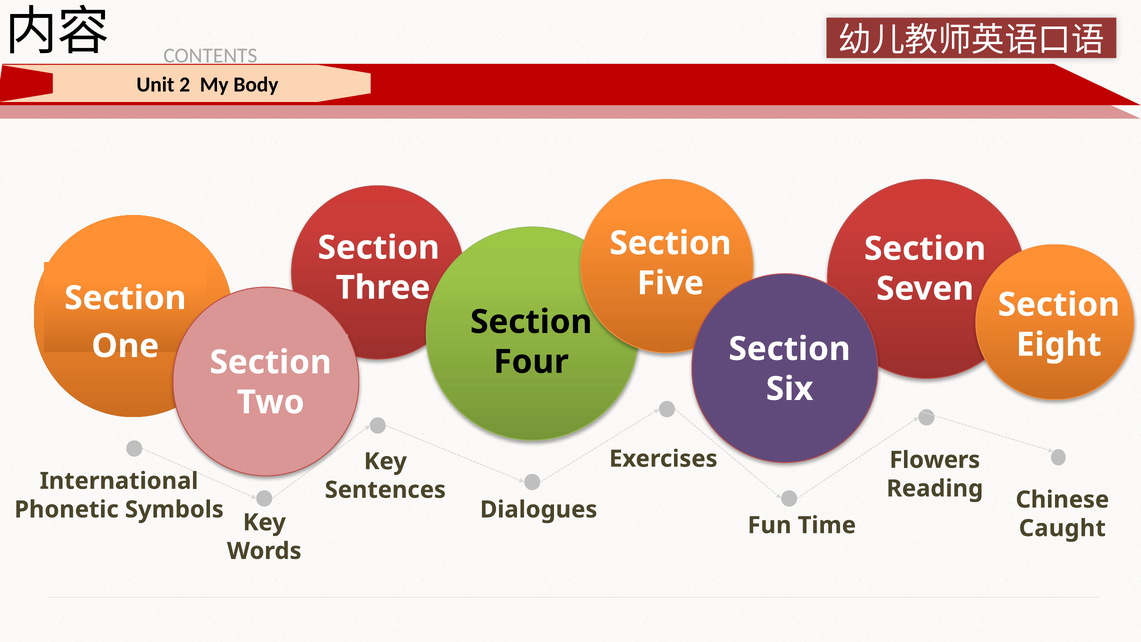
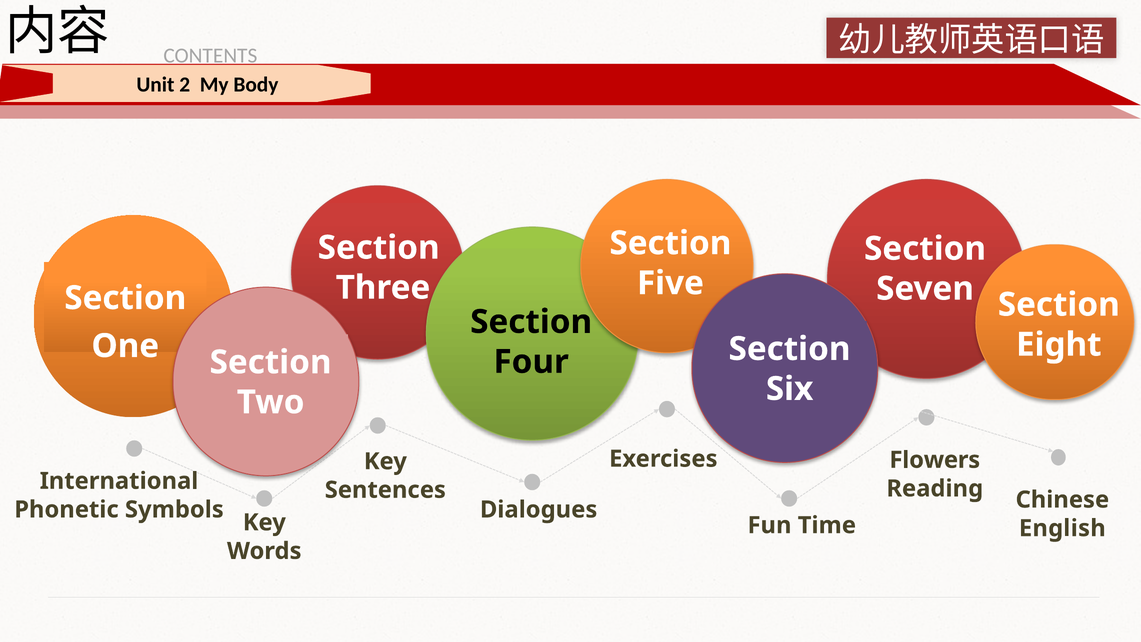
Caught: Caught -> English
